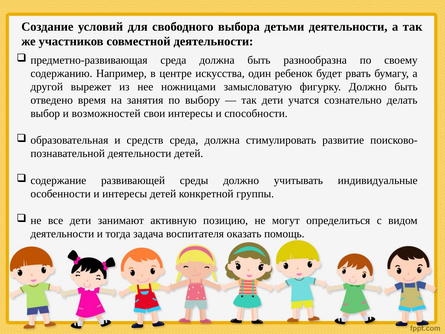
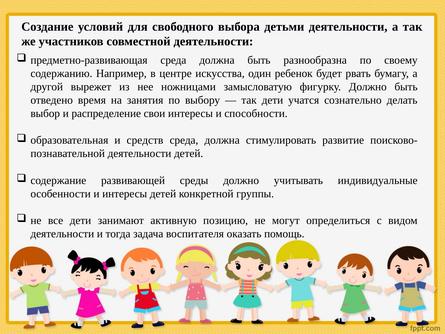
возможностей: возможностей -> распределение
